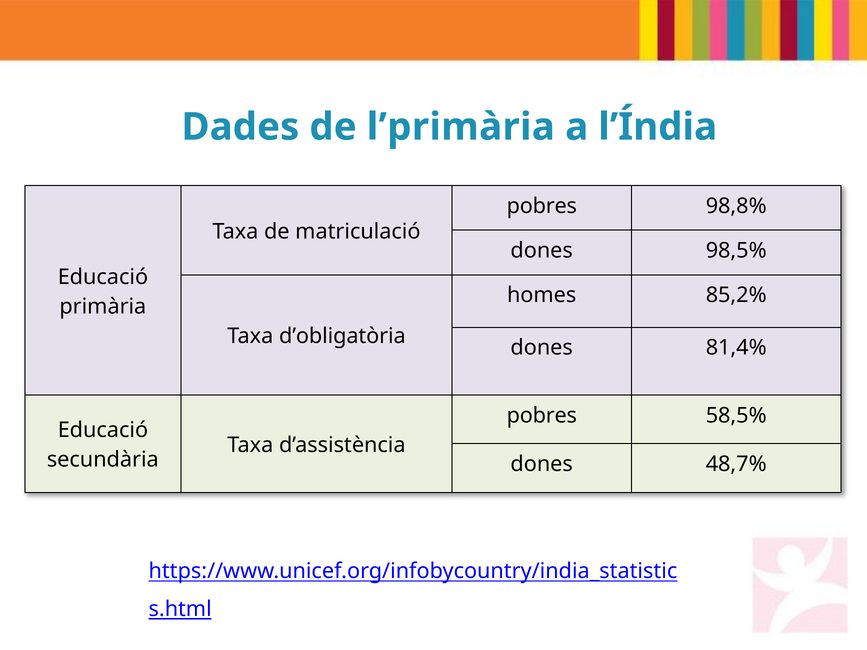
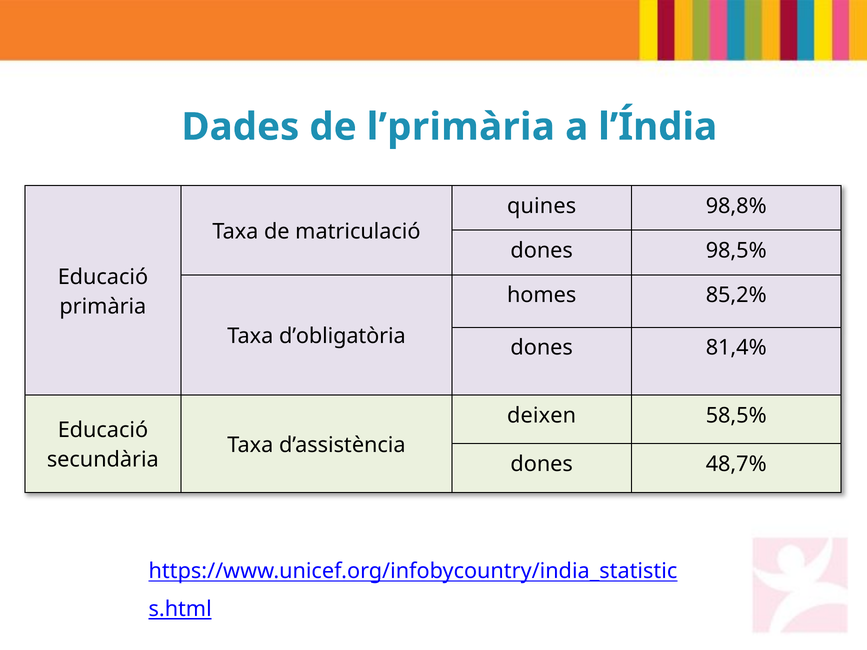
pobres at (542, 206): pobres -> quines
pobres at (542, 416): pobres -> deixen
